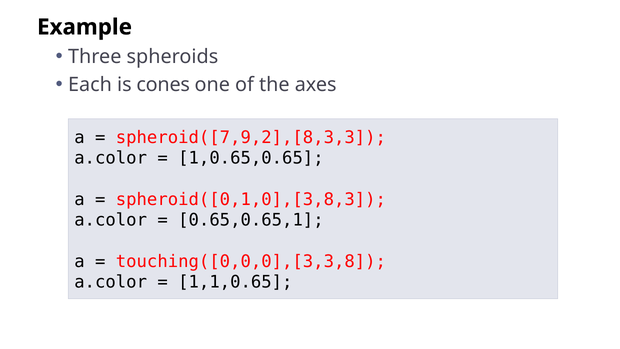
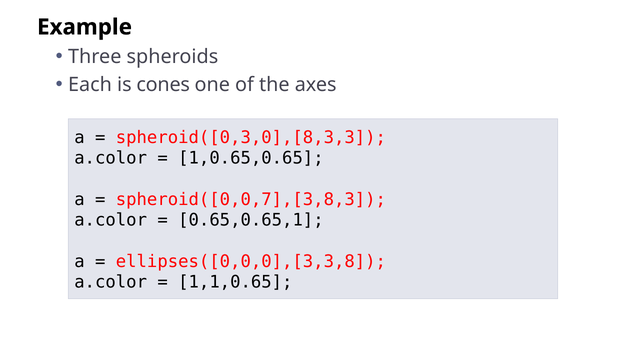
spheroid([7,9,2],[8,3,3: spheroid([7,9,2],[8,3,3 -> spheroid([0,3,0],[8,3,3
spheroid([0,1,0],[3,8,3: spheroid([0,1,0],[3,8,3 -> spheroid([0,0,7],[3,8,3
touching([0,0,0],[3,3,8: touching([0,0,0],[3,3,8 -> ellipses([0,0,0],[3,3,8
